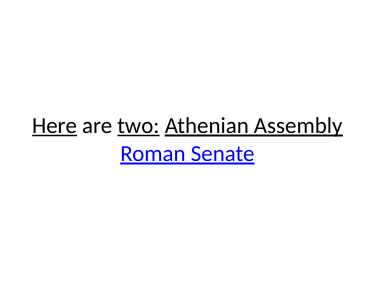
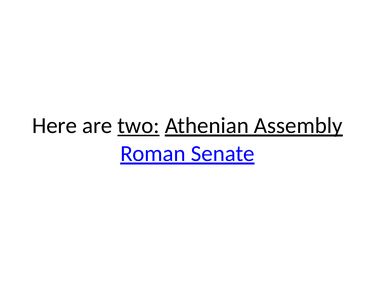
Here underline: present -> none
